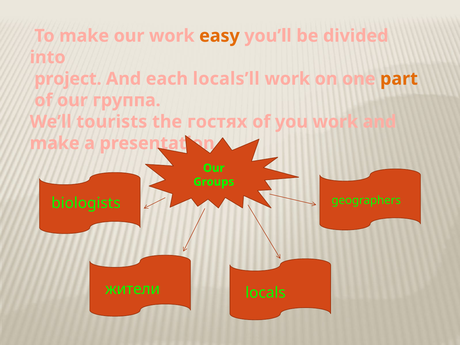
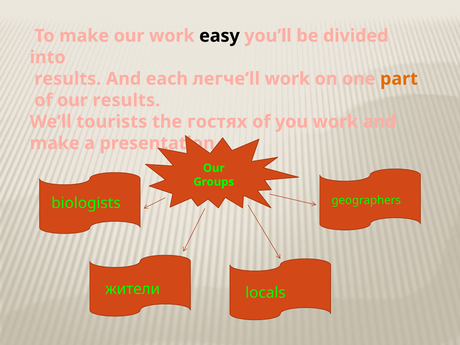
easy colour: orange -> black
project at (68, 79): project -> results
locals’ll: locals’ll -> легче’ll
our группа: группа -> results
